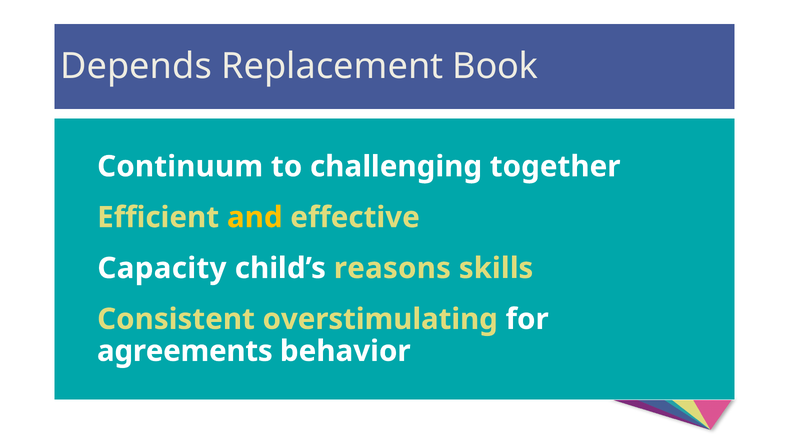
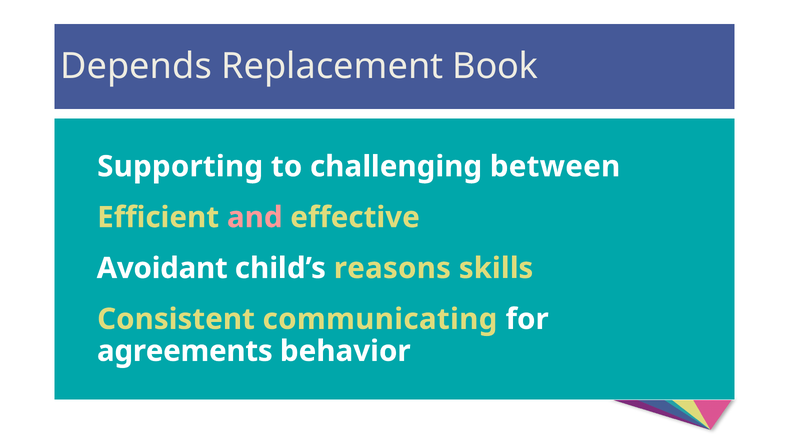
Continuum: Continuum -> Supporting
together: together -> between
and colour: yellow -> pink
Capacity: Capacity -> Avoidant
overstimulating: overstimulating -> communicating
